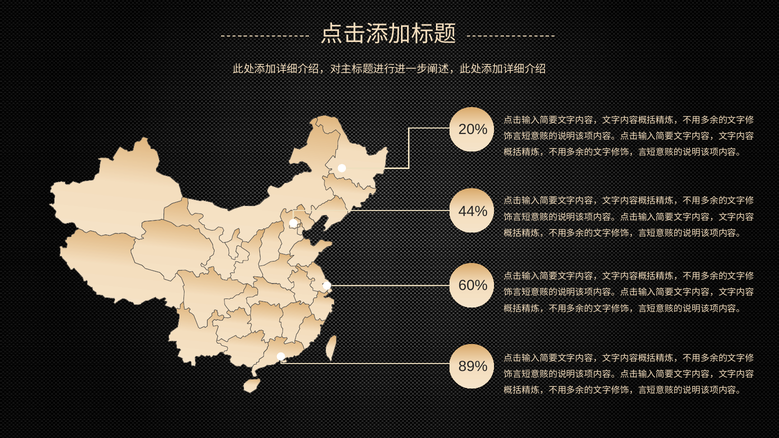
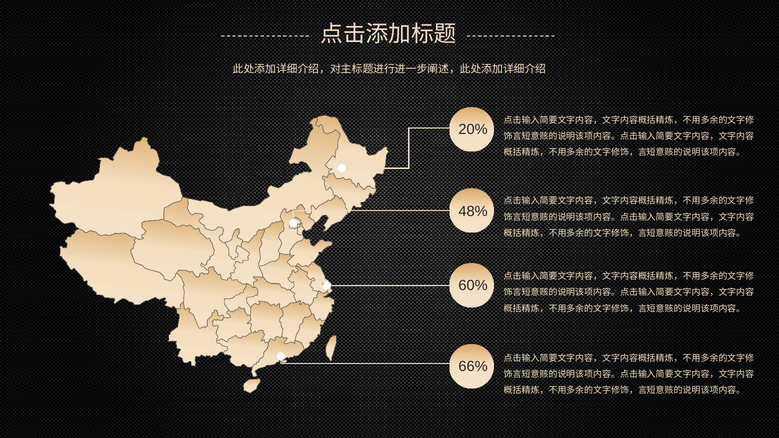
44%: 44% -> 48%
89%: 89% -> 66%
